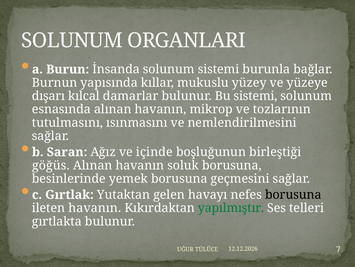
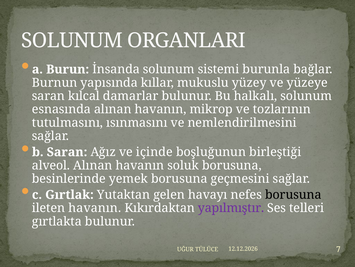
dışarı at (48, 96): dışarı -> saran
Bu sistemi: sistemi -> halkalı
göğüs: göğüs -> alveol
yapılmıştır colour: green -> purple
